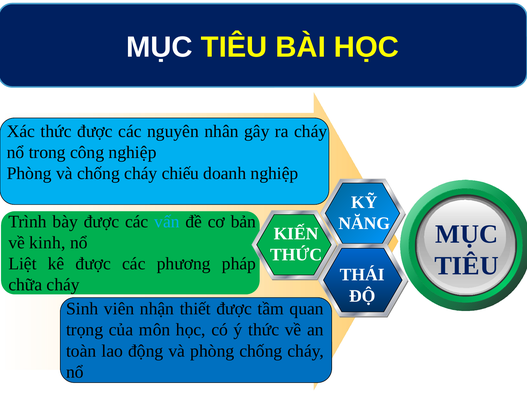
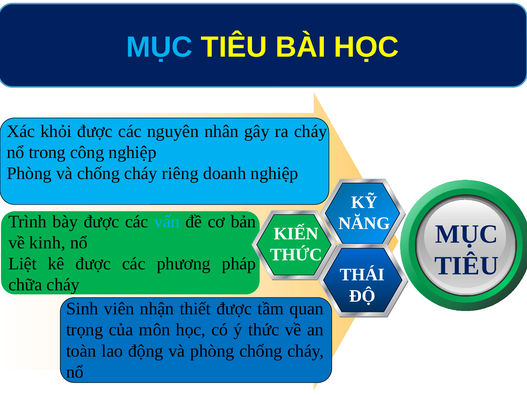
MỤC colour: white -> light blue
Xác thức: thức -> khỏi
chiếu: chiếu -> riêng
